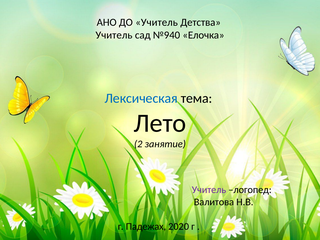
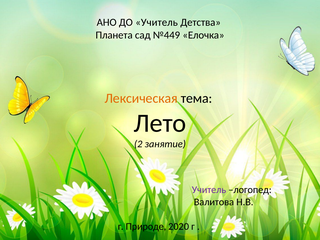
Учитель at (114, 35): Учитель -> Планета
№940: №940 -> №449
Лексическая colour: blue -> orange
Падежах: Падежах -> Природе
